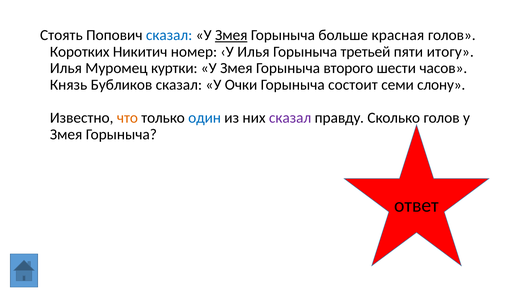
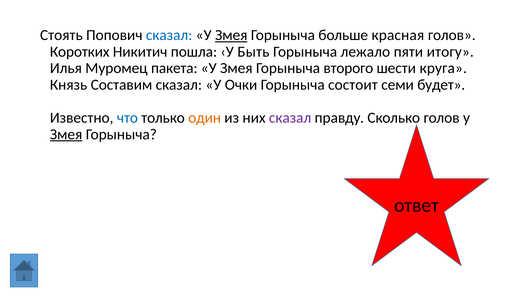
номер: номер -> пошла
‹У Илья: Илья -> Быть
третьей: третьей -> лежало
куртки: куртки -> пакета
часов: часов -> круга
Бубликов: Бубликов -> Составим
слону: слону -> будет
что colour: orange -> blue
один colour: blue -> orange
Змея at (66, 135) underline: none -> present
